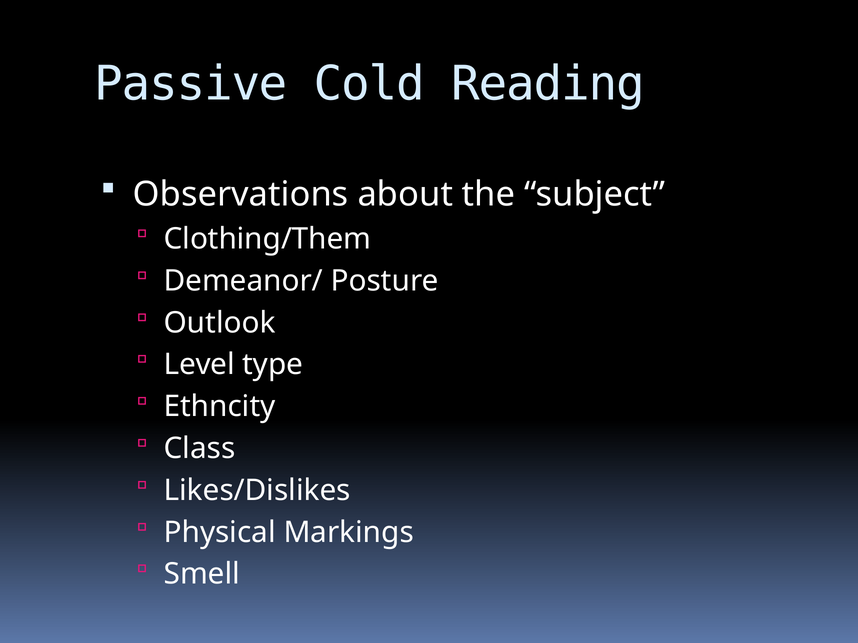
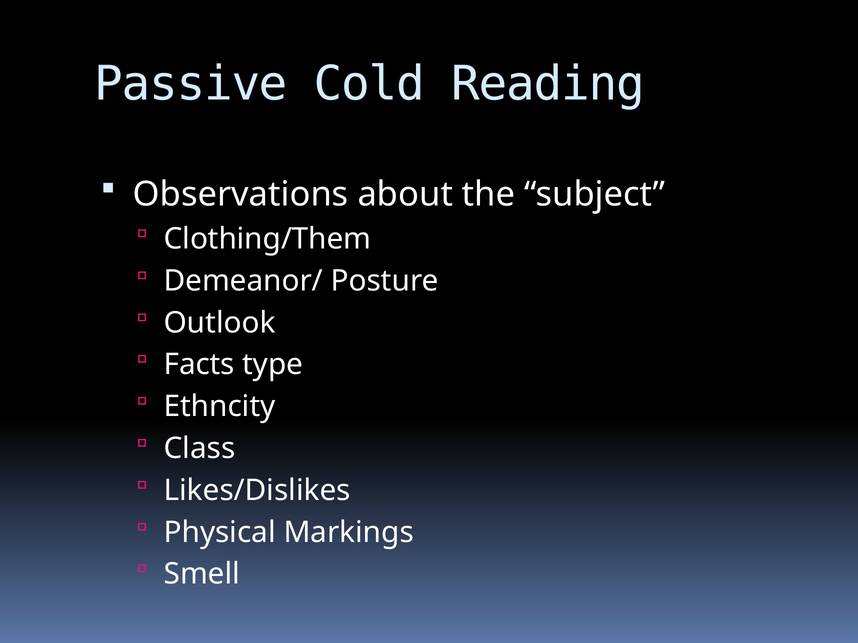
Level: Level -> Facts
